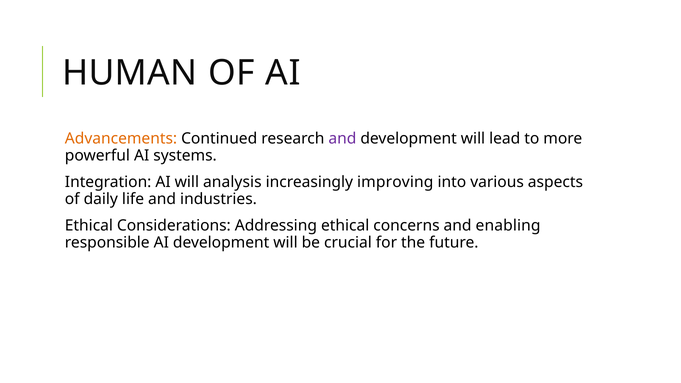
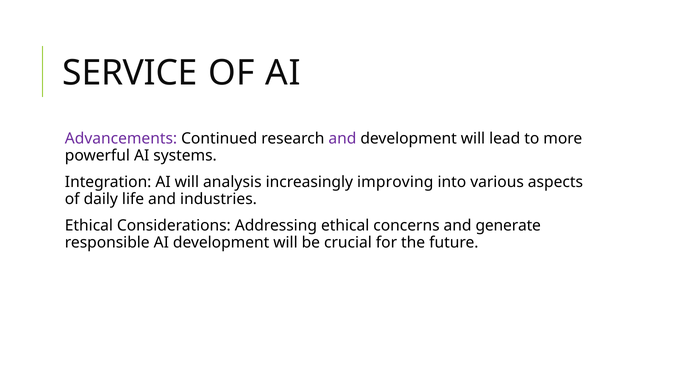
HUMAN: HUMAN -> SERVICE
Advancements colour: orange -> purple
enabling: enabling -> generate
